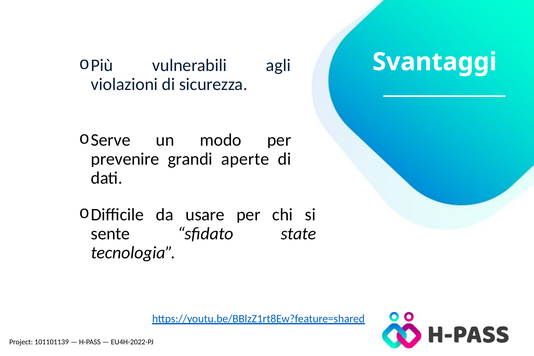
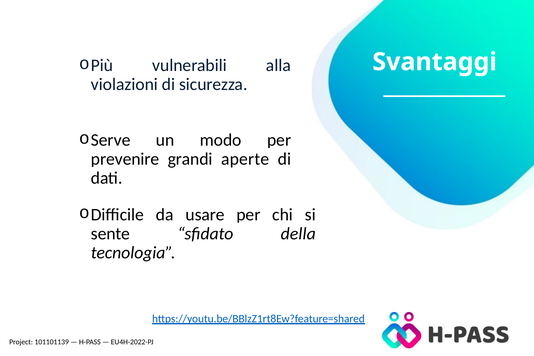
agli: agli -> alla
state: state -> della
